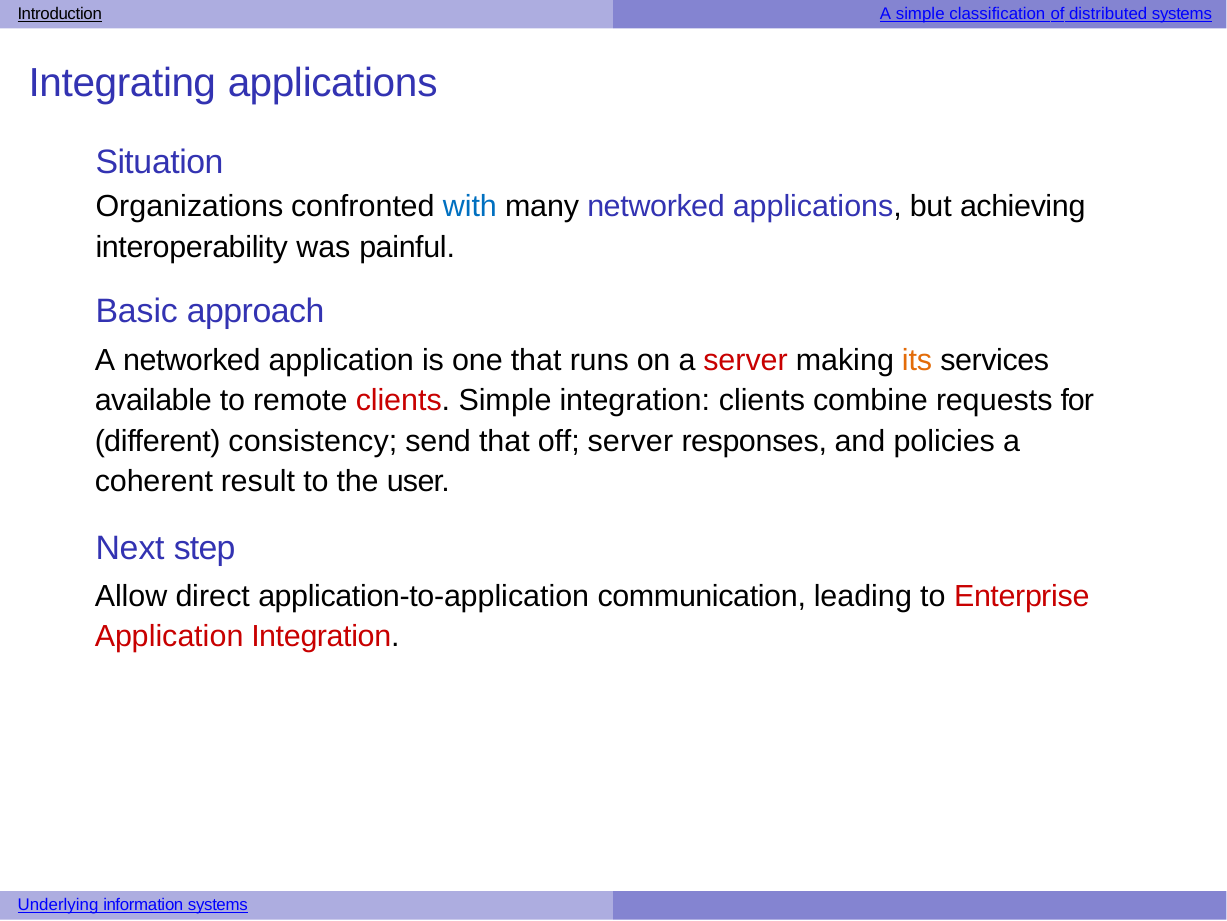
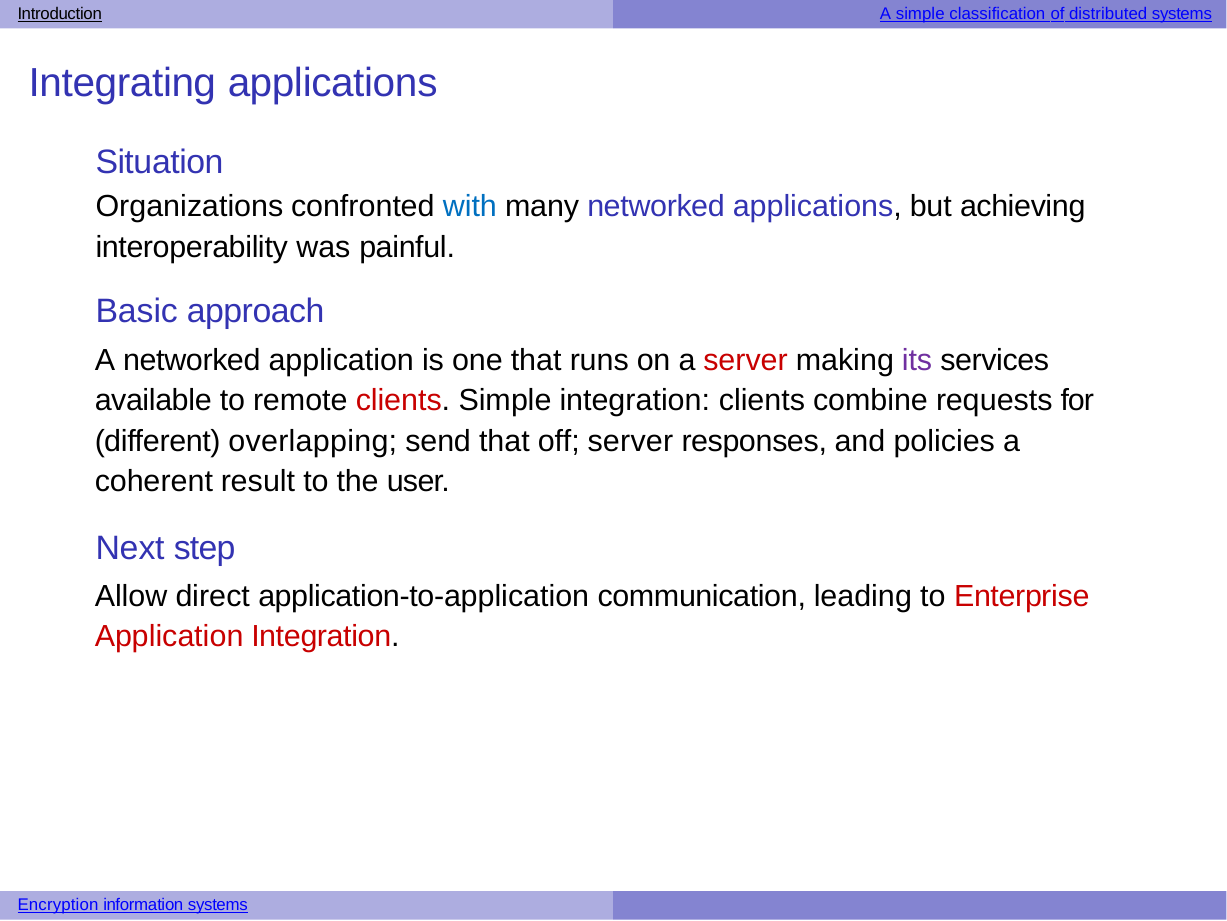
its colour: orange -> purple
consistency: consistency -> overlapping
Underlying: Underlying -> Encryption
